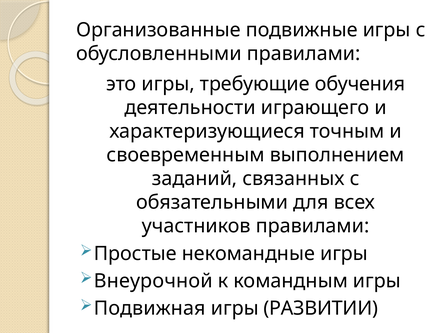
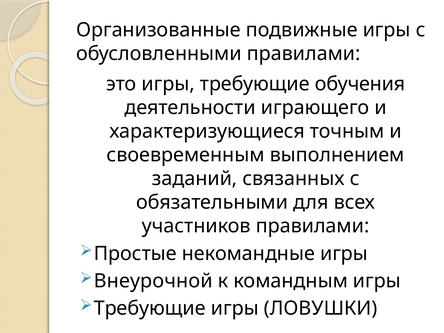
Подвижная at (150, 308): Подвижная -> Требующие
РАЗВИТИИ: РАЗВИТИИ -> ЛОВУШКИ
